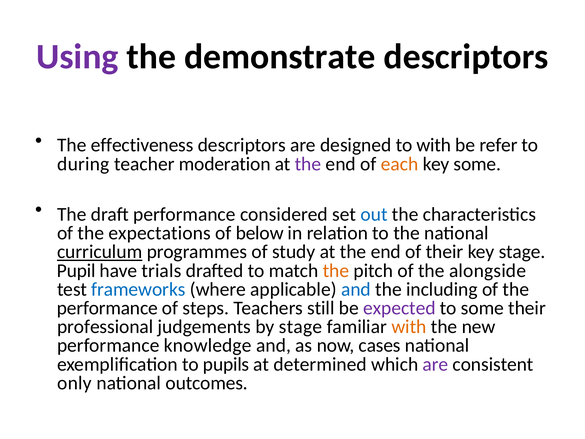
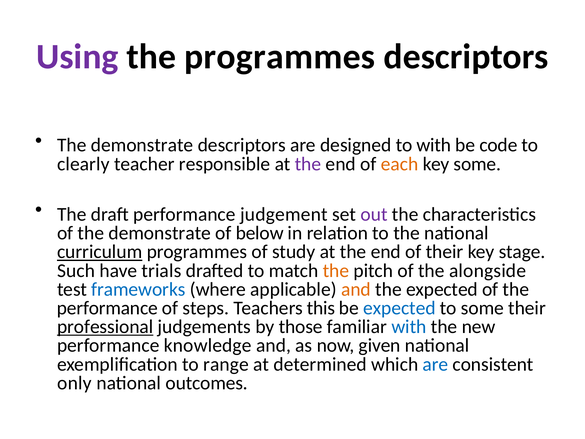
the demonstrate: demonstrate -> programmes
effectiveness at (142, 145): effectiveness -> demonstrate
refer: refer -> code
during: during -> clearly
moderation: moderation -> responsible
considered: considered -> judgement
out colour: blue -> purple
of the expectations: expectations -> demonstrate
Pupil: Pupil -> Such
and at (356, 289) colour: blue -> orange
the including: including -> expected
still: still -> this
expected at (399, 308) colour: purple -> blue
professional underline: none -> present
by stage: stage -> those
with at (409, 327) colour: orange -> blue
cases: cases -> given
pupils: pupils -> range
are at (435, 364) colour: purple -> blue
